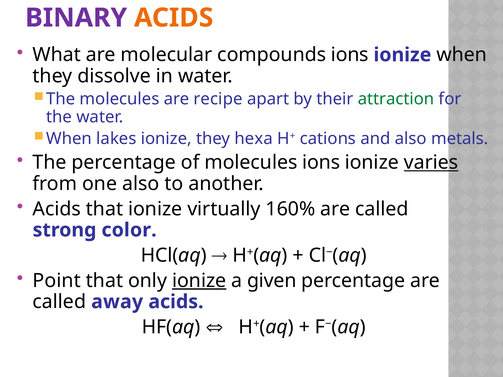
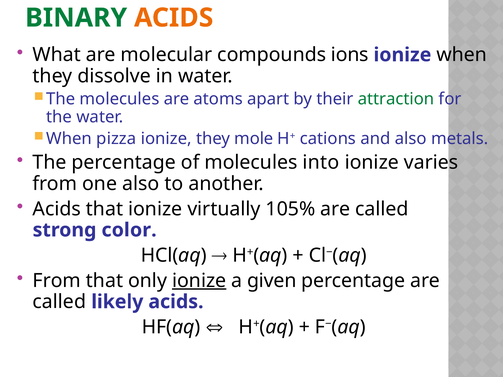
BINARY colour: purple -> green
recipe: recipe -> atoms
lakes: lakes -> pizza
hexa: hexa -> mole
molecules ions: ions -> into
varies underline: present -> none
160%: 160% -> 105%
Point at (57, 281): Point -> From
away: away -> likely
